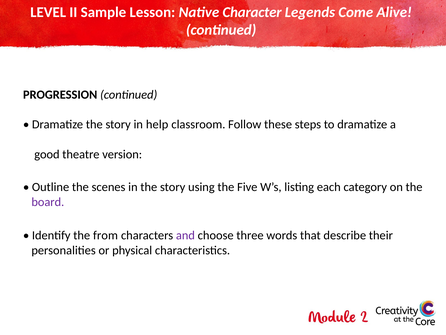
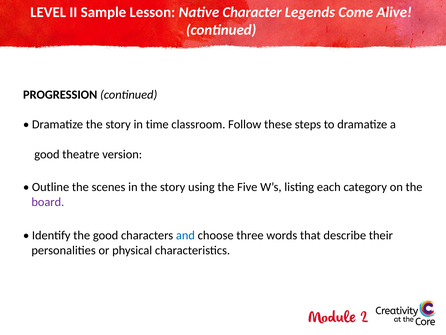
help: help -> time
the from: from -> good
and colour: purple -> blue
